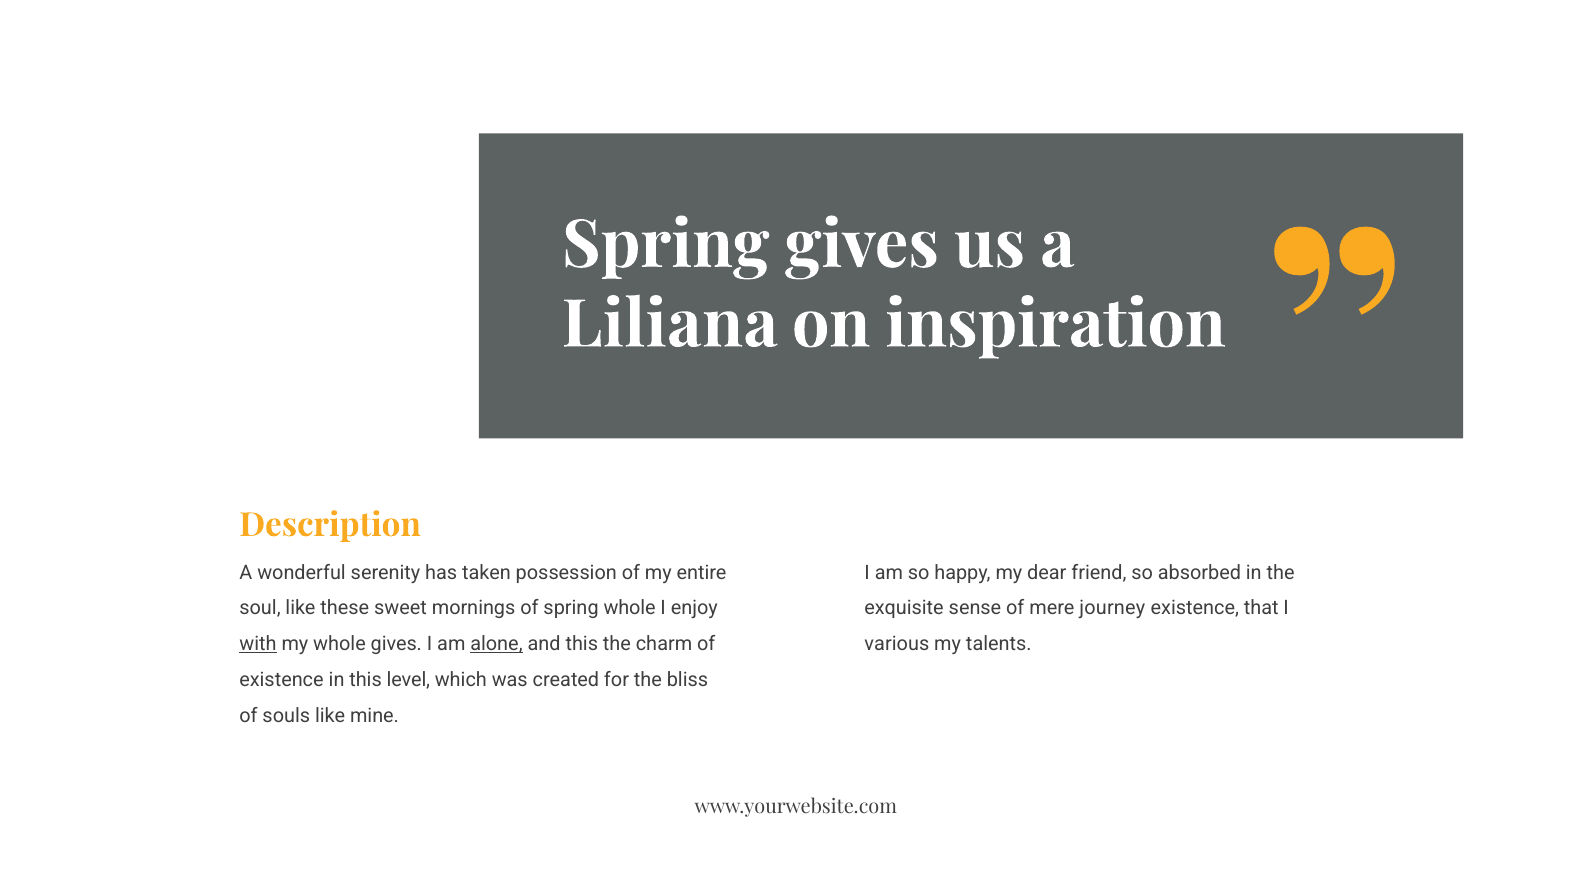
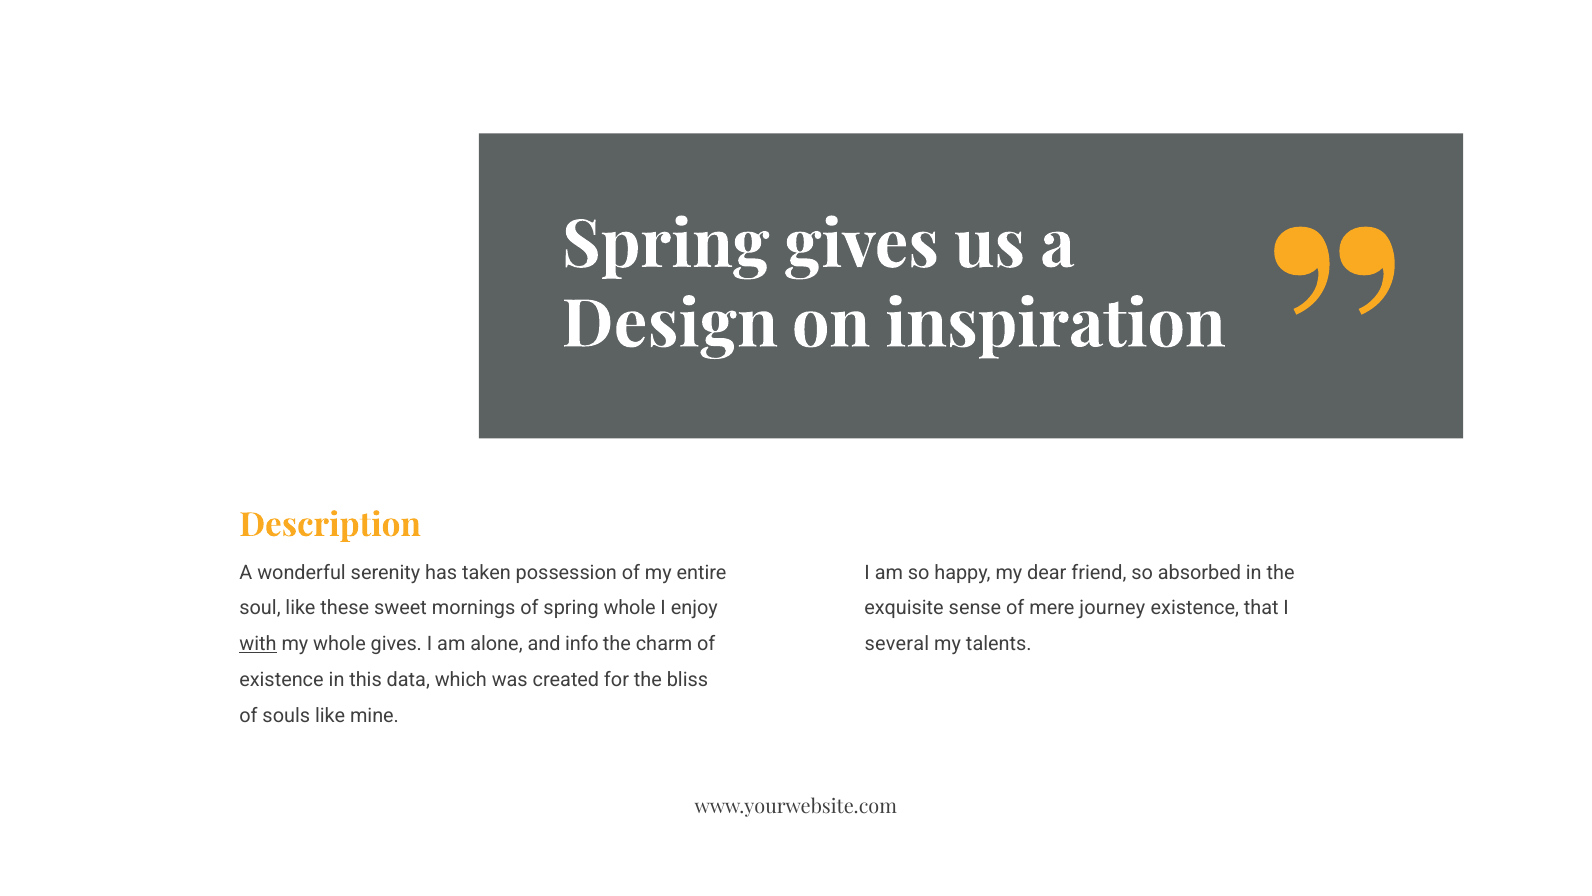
Liliana: Liliana -> Design
alone underline: present -> none
and this: this -> info
various: various -> several
level: level -> data
